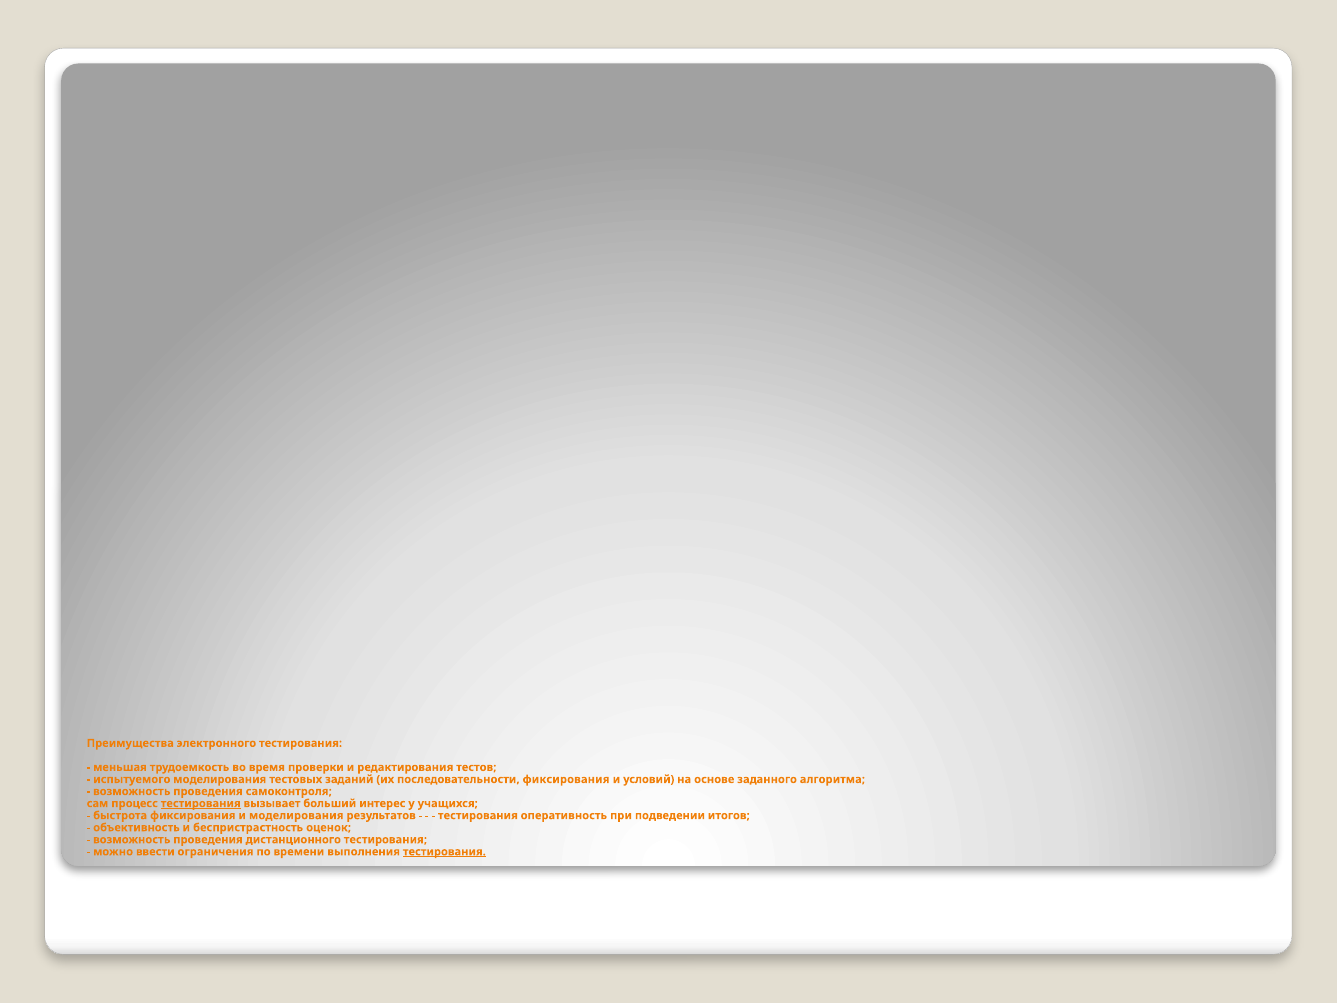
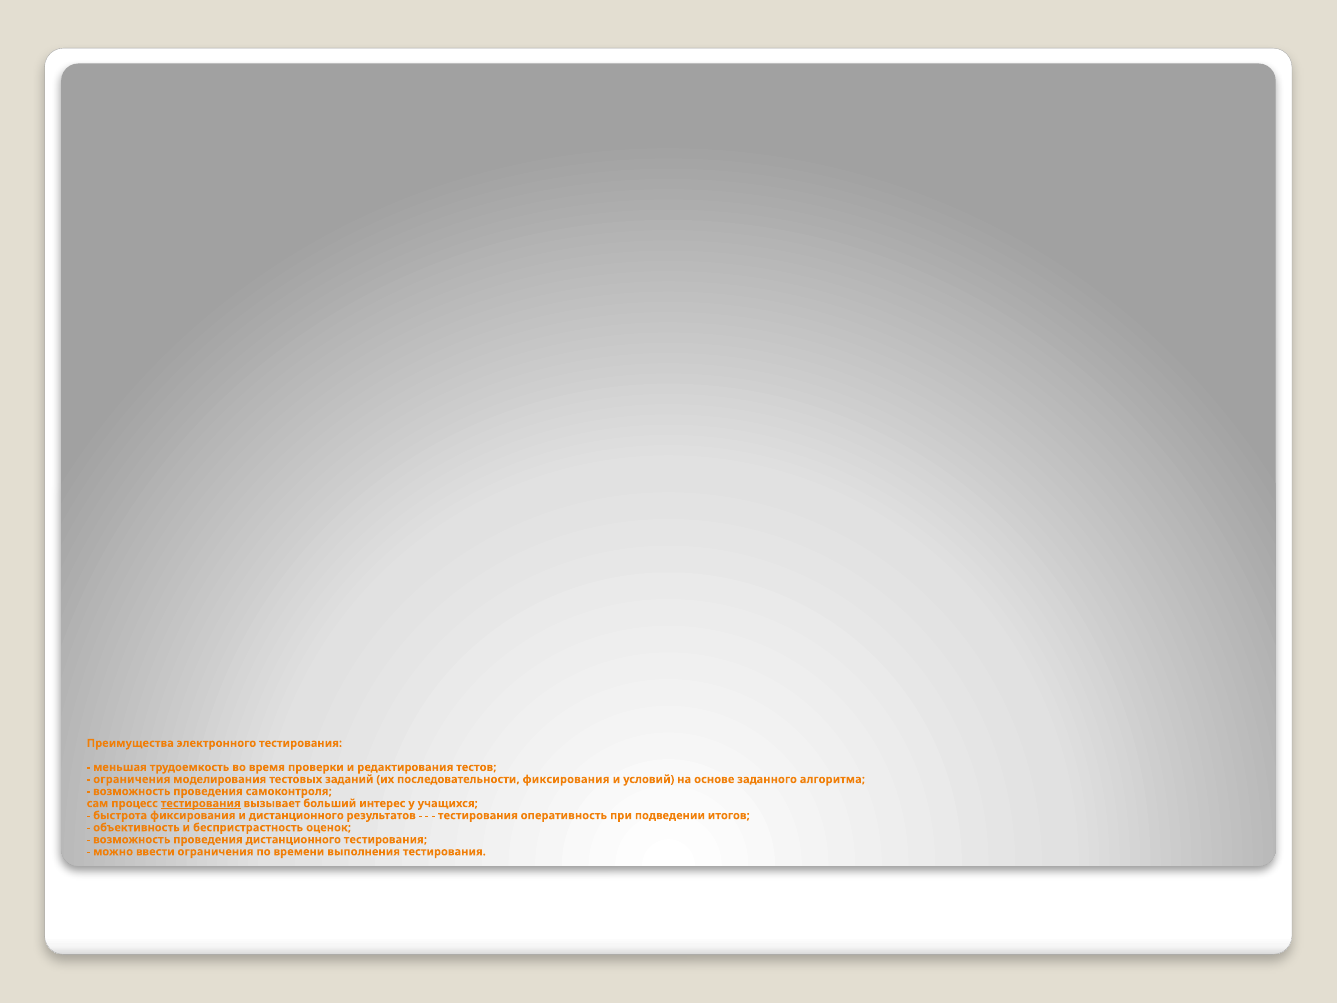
испытуемого at (132, 779): испытуемого -> ограничения
и моделирования: моделирования -> дистанционного
тестирования at (444, 851) underline: present -> none
